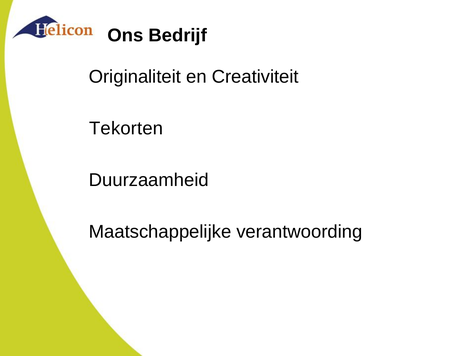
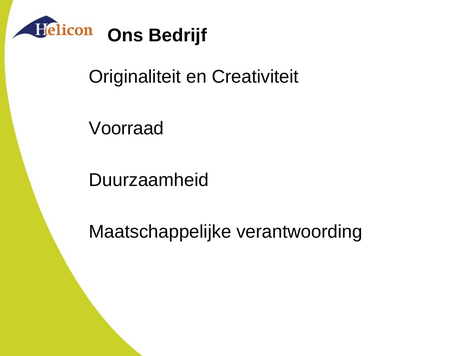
Tekorten: Tekorten -> Voorraad
